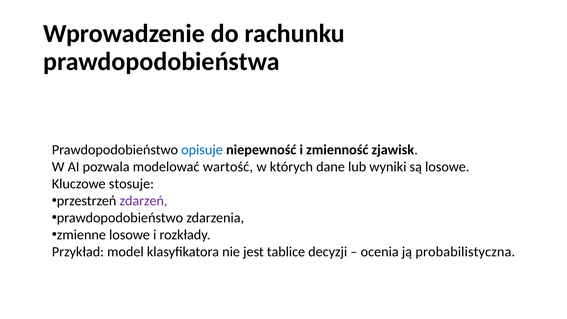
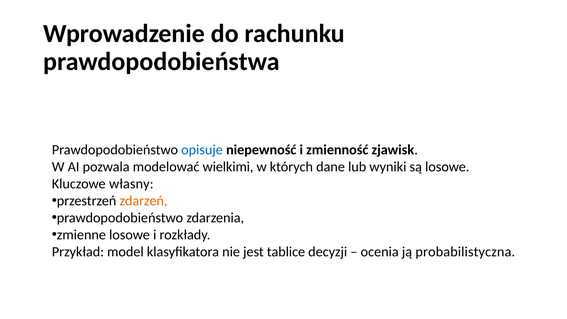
wartość: wartość -> wielkimi
stosuje: stosuje -> własny
zdarzeń colour: purple -> orange
